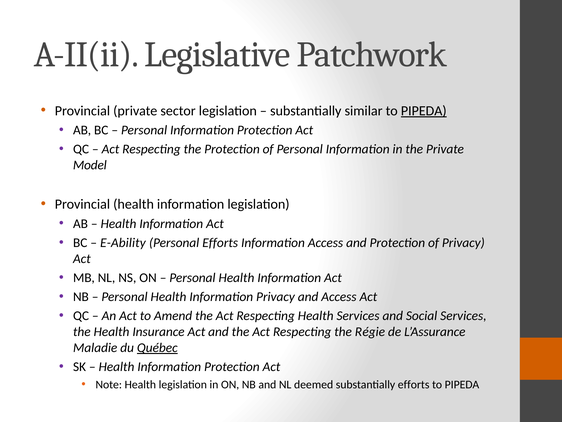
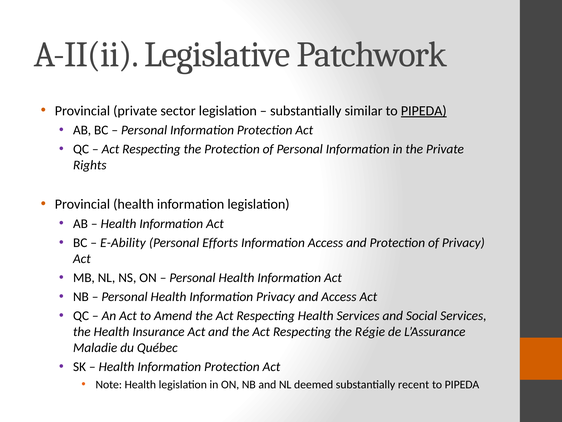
Model: Model -> Rights
Québec underline: present -> none
substantially efforts: efforts -> recent
